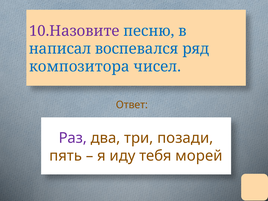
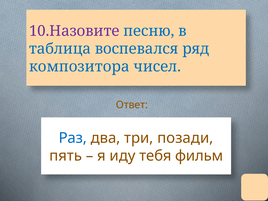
написал: написал -> таблица
Раз colour: purple -> blue
морей: морей -> фильм
